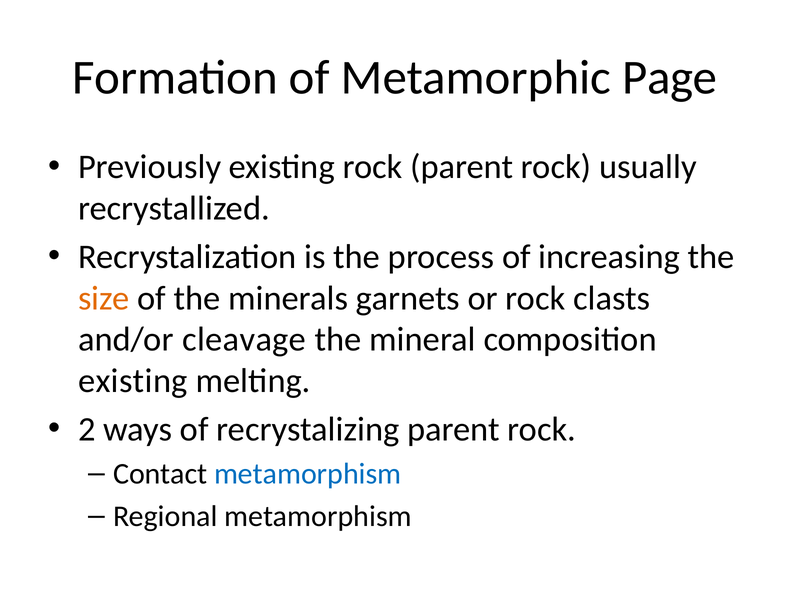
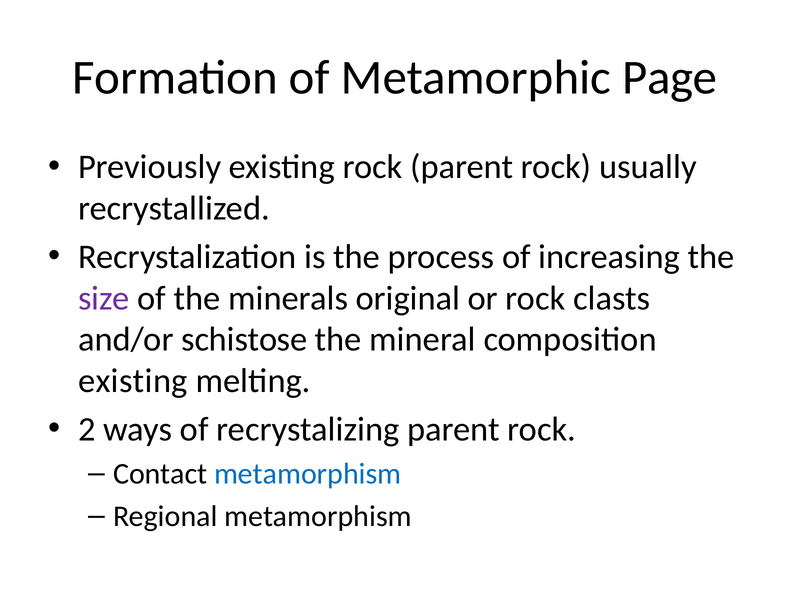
size colour: orange -> purple
garnets: garnets -> original
cleavage: cleavage -> schistose
